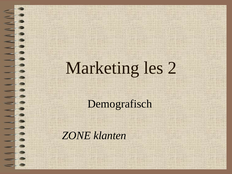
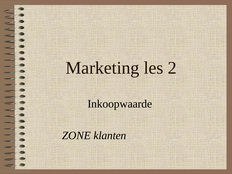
Demografisch: Demografisch -> Inkoopwaarde
